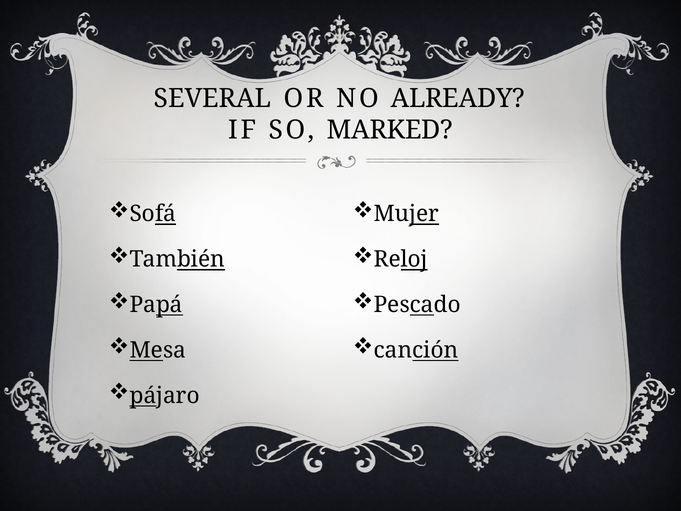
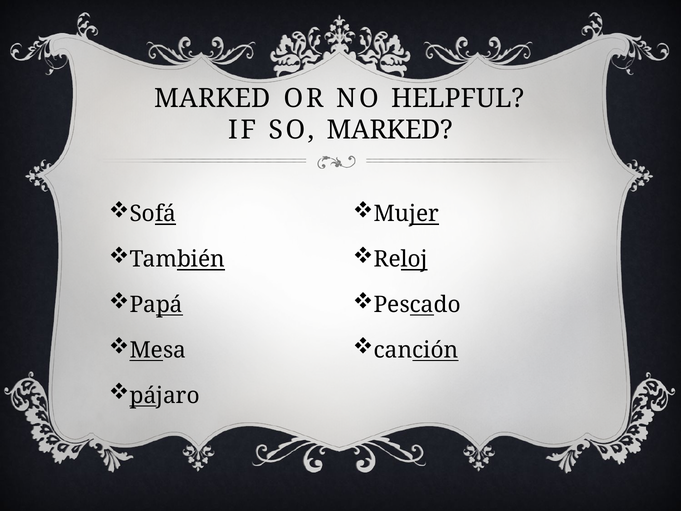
SEVERAL at (212, 98): SEVERAL -> MARKED
ALREADY: ALREADY -> HELPFUL
